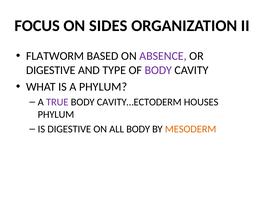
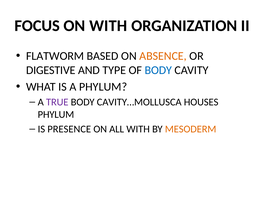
ON SIDES: SIDES -> WITH
ABSENCE colour: purple -> orange
BODY at (158, 70) colour: purple -> blue
CAVITY…ECTODERM: CAVITY…ECTODERM -> CAVITY…MOLLUSCA
IS DIGESTIVE: DIGESTIVE -> PRESENCE
ALL BODY: BODY -> WITH
